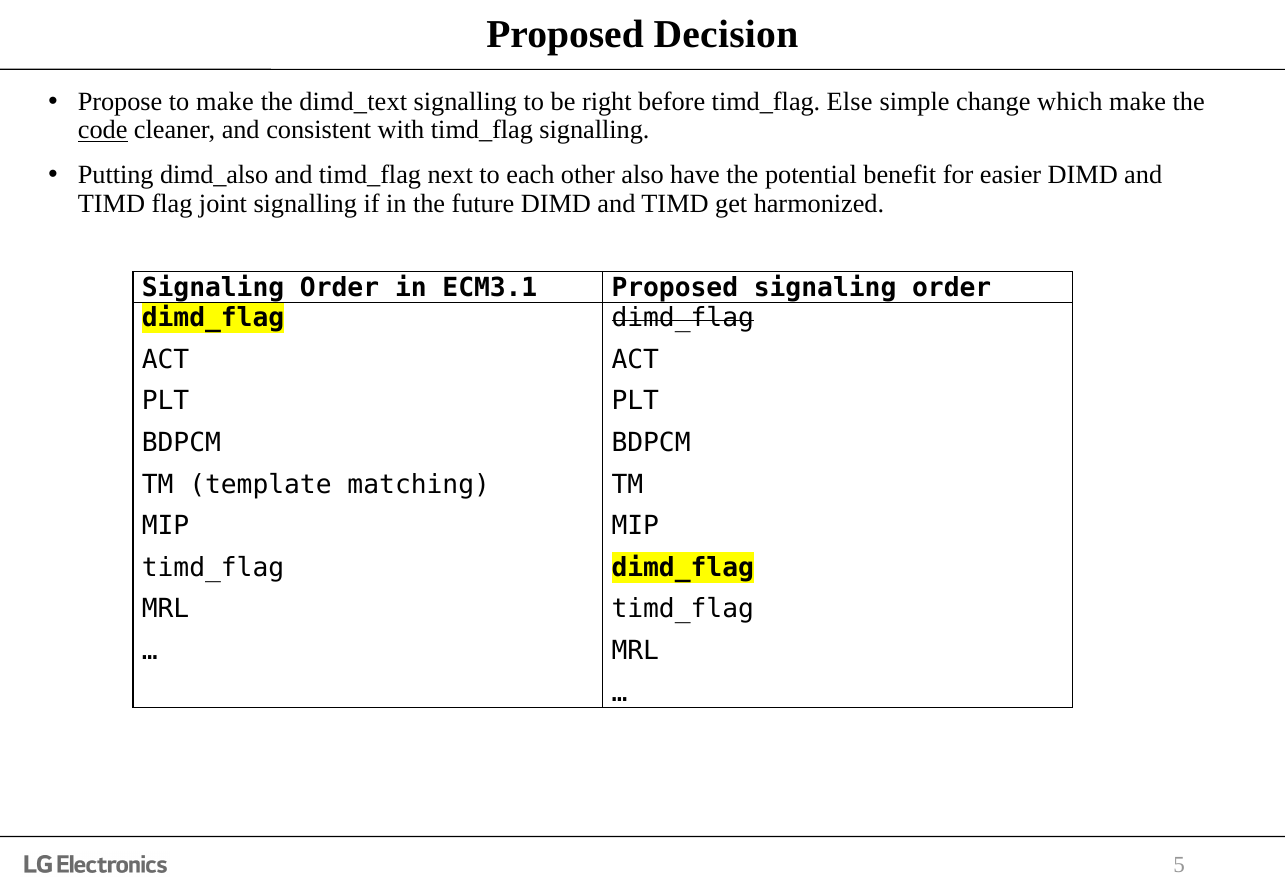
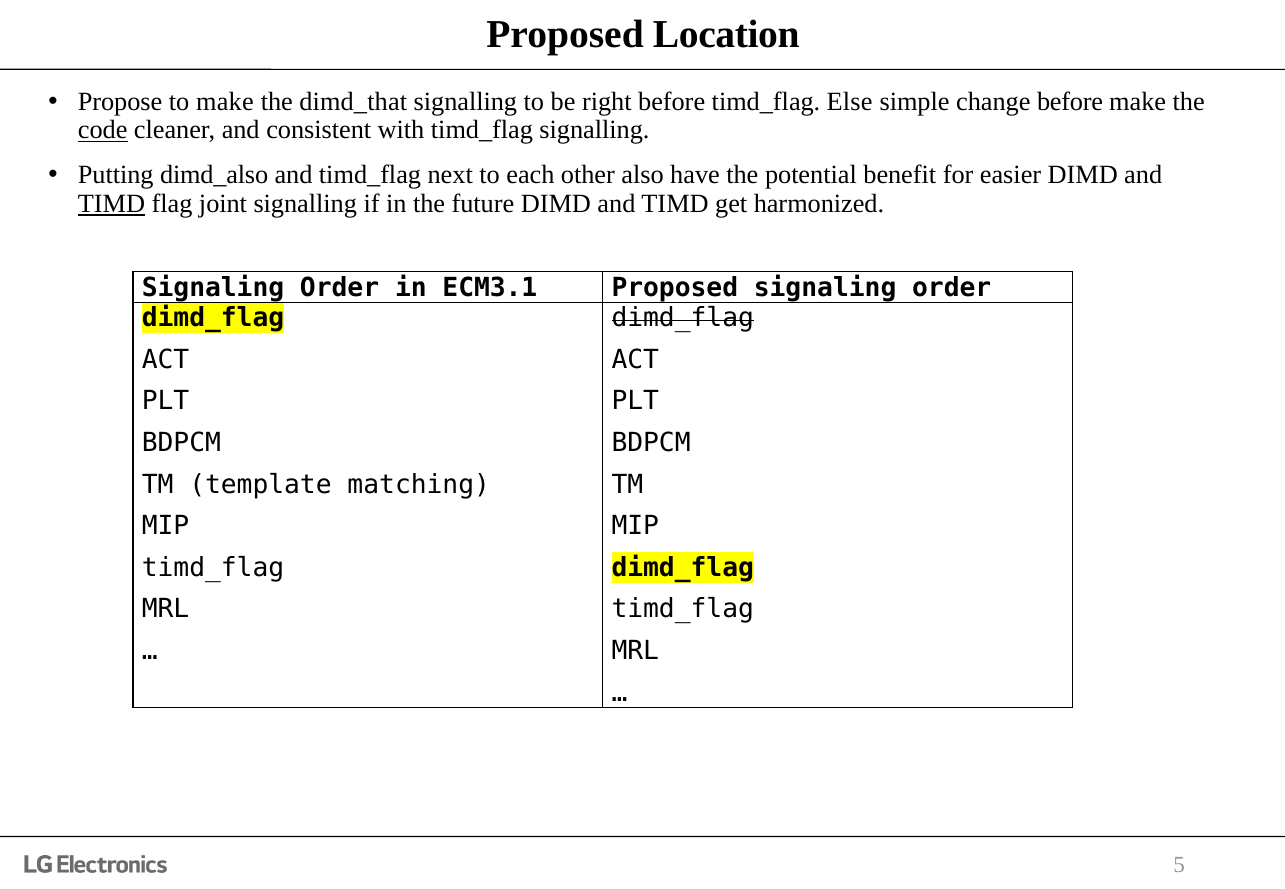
Decision: Decision -> Location
dimd_text: dimd_text -> dimd_that
change which: which -> before
TIMD at (111, 204) underline: none -> present
